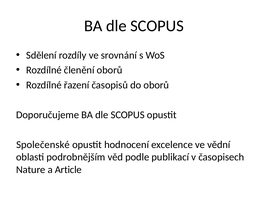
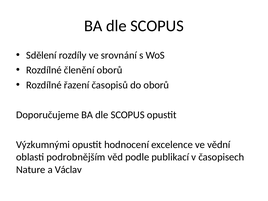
Společenské: Společenské -> Výzkumnými
Article: Article -> Václav
